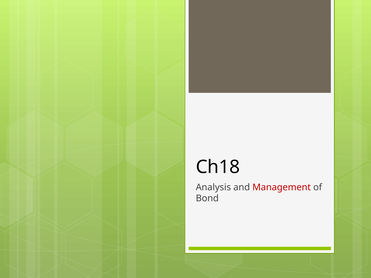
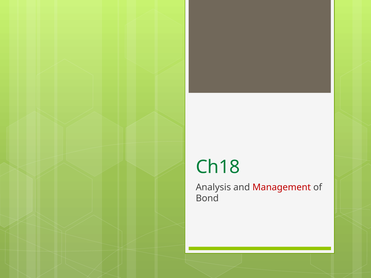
Ch18 colour: black -> green
